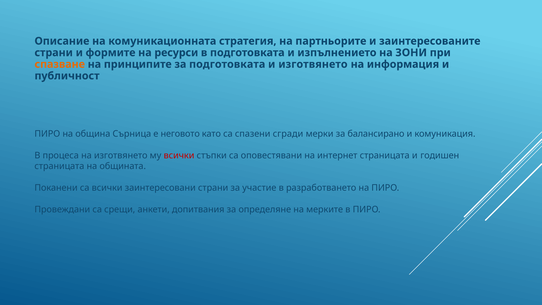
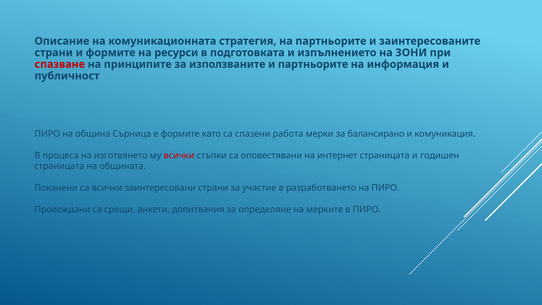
спазване colour: orange -> red
за подготовката: подготовката -> използваните
и изготвянето: изготвянето -> партньорите
е неговото: неговото -> формите
сгради: сгради -> работа
